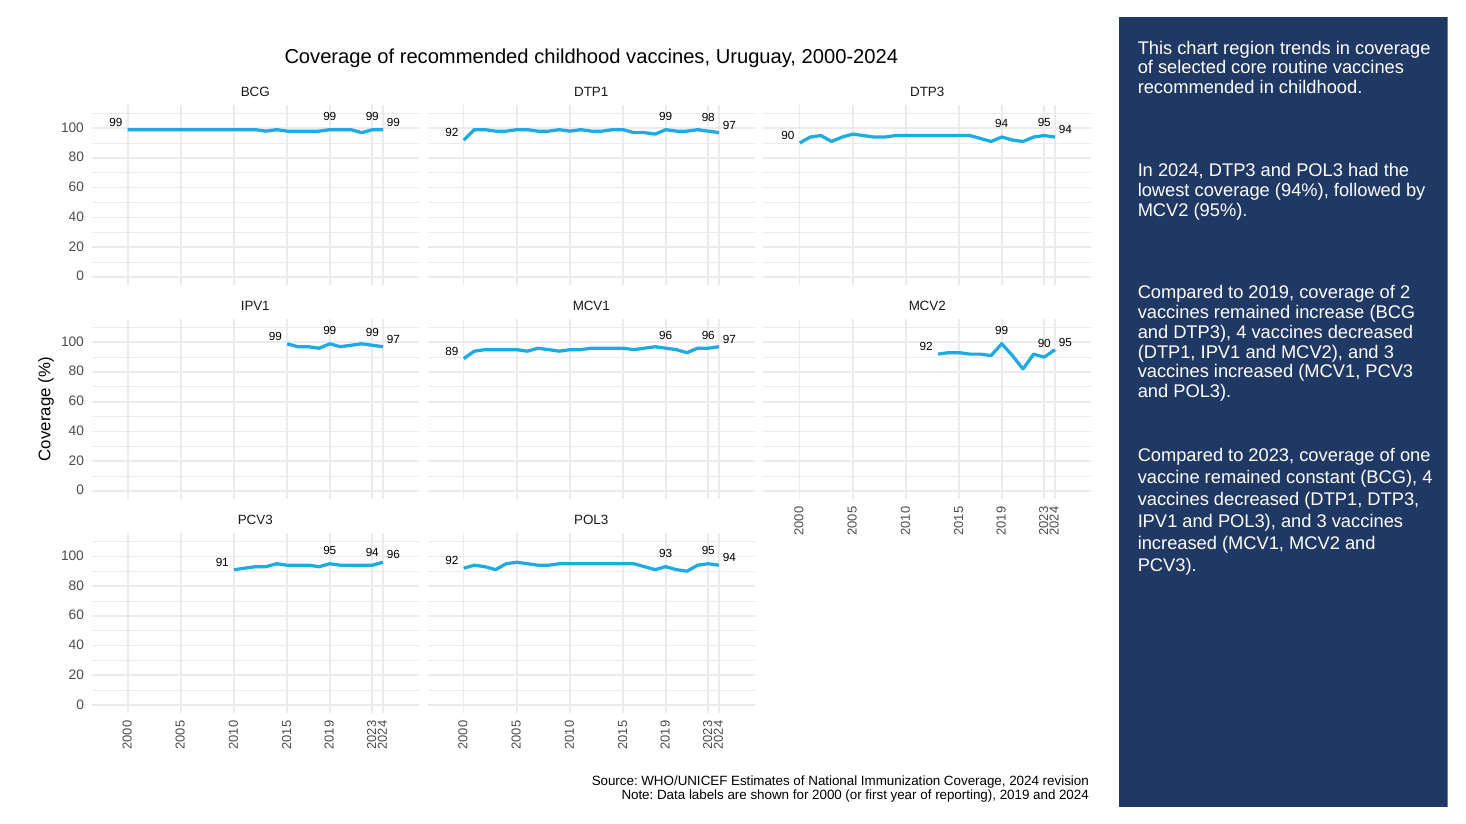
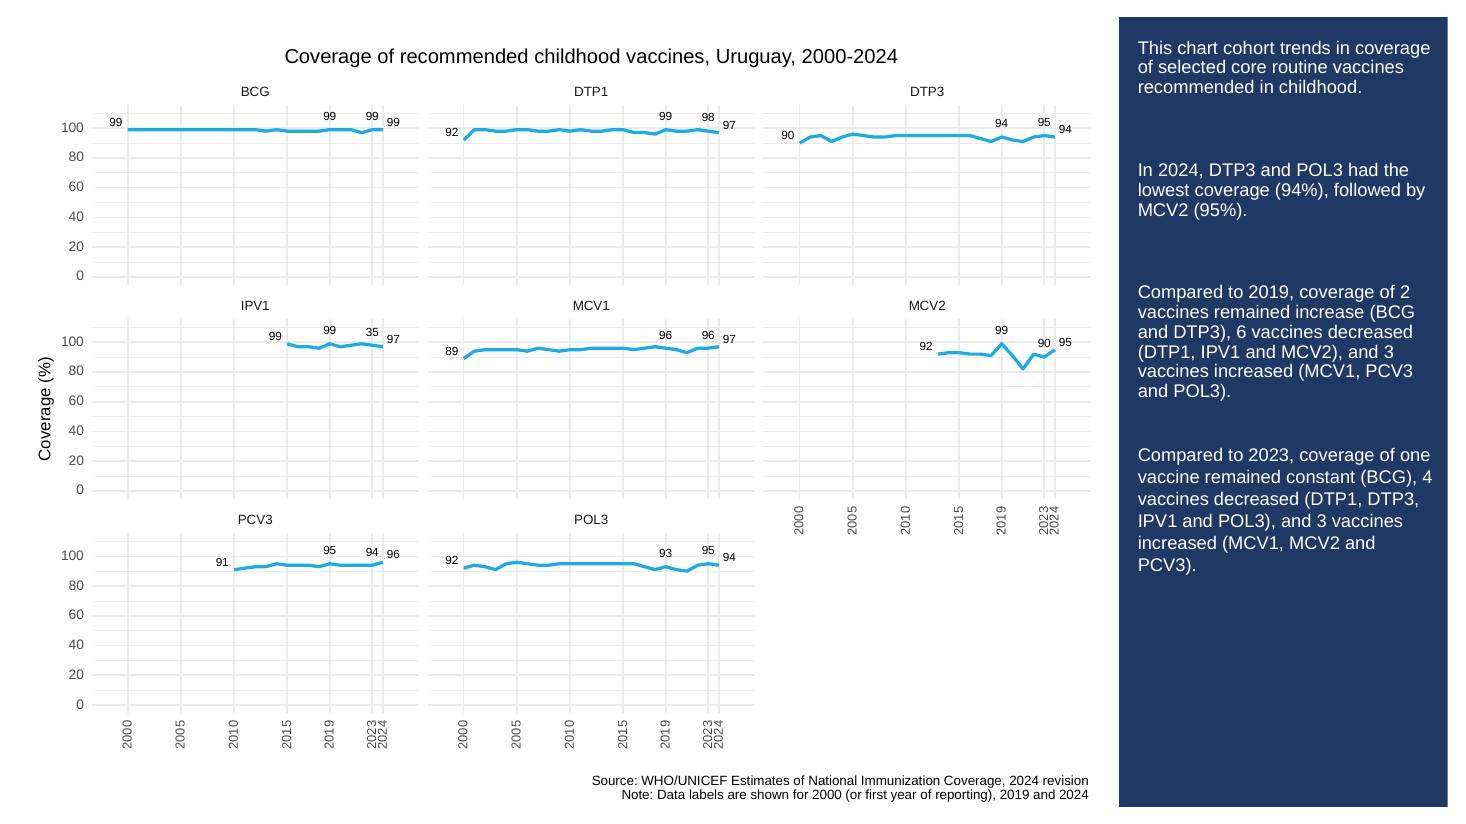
region: region -> cohort
DTP3 4: 4 -> 6
99 at (372, 332): 99 -> 35
